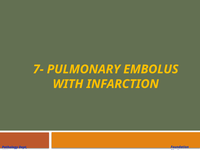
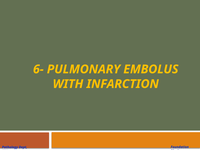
7-: 7- -> 6-
